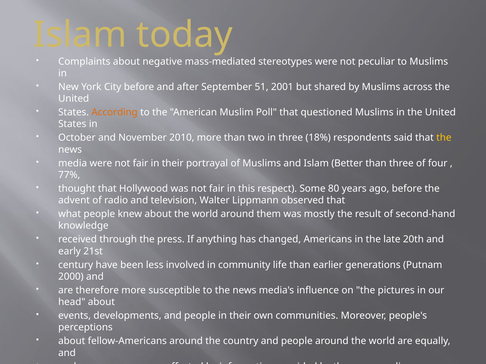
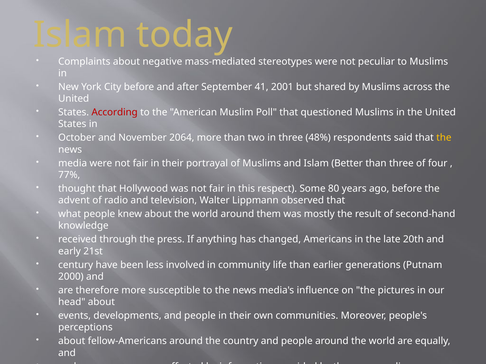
51: 51 -> 41
According colour: orange -> red
2010: 2010 -> 2064
18%: 18% -> 48%
